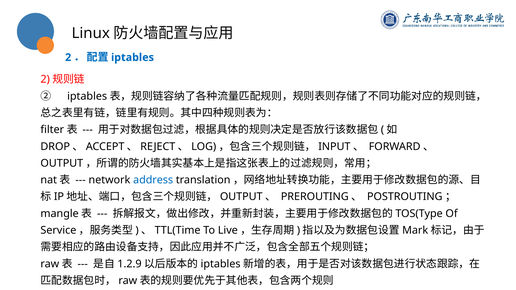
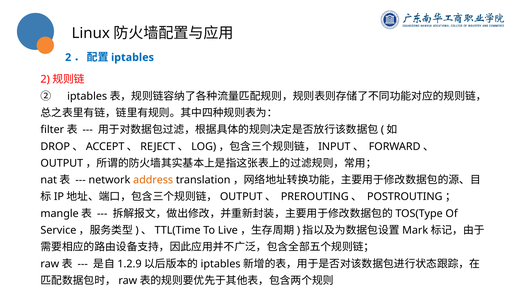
address colour: blue -> orange
